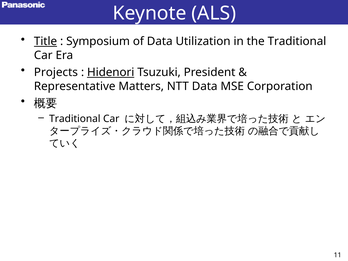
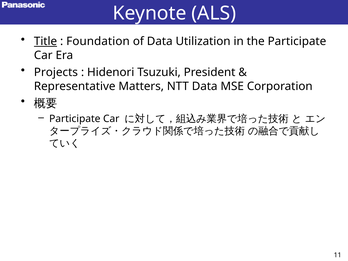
Symposium: Symposium -> Foundation
the Traditional: Traditional -> Participate
Hidenori underline: present -> none
Traditional at (75, 119): Traditional -> Participate
